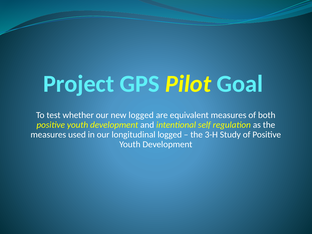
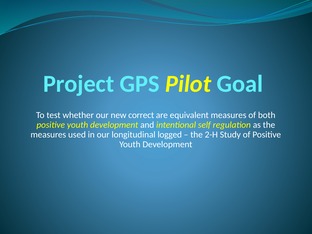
new logged: logged -> correct
3-H: 3-H -> 2-H
